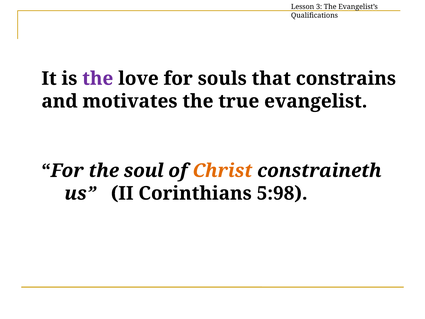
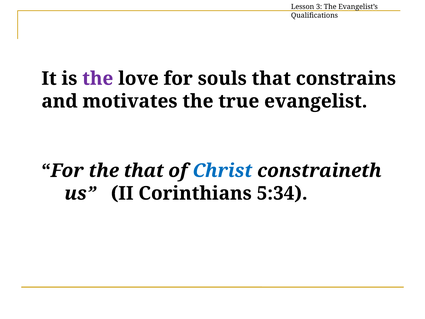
the soul: soul -> that
Christ colour: orange -> blue
5:98: 5:98 -> 5:34
